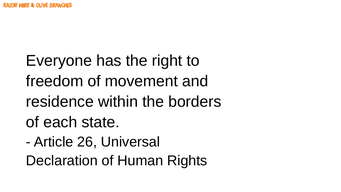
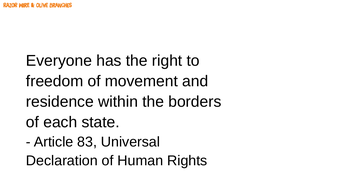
26: 26 -> 83
